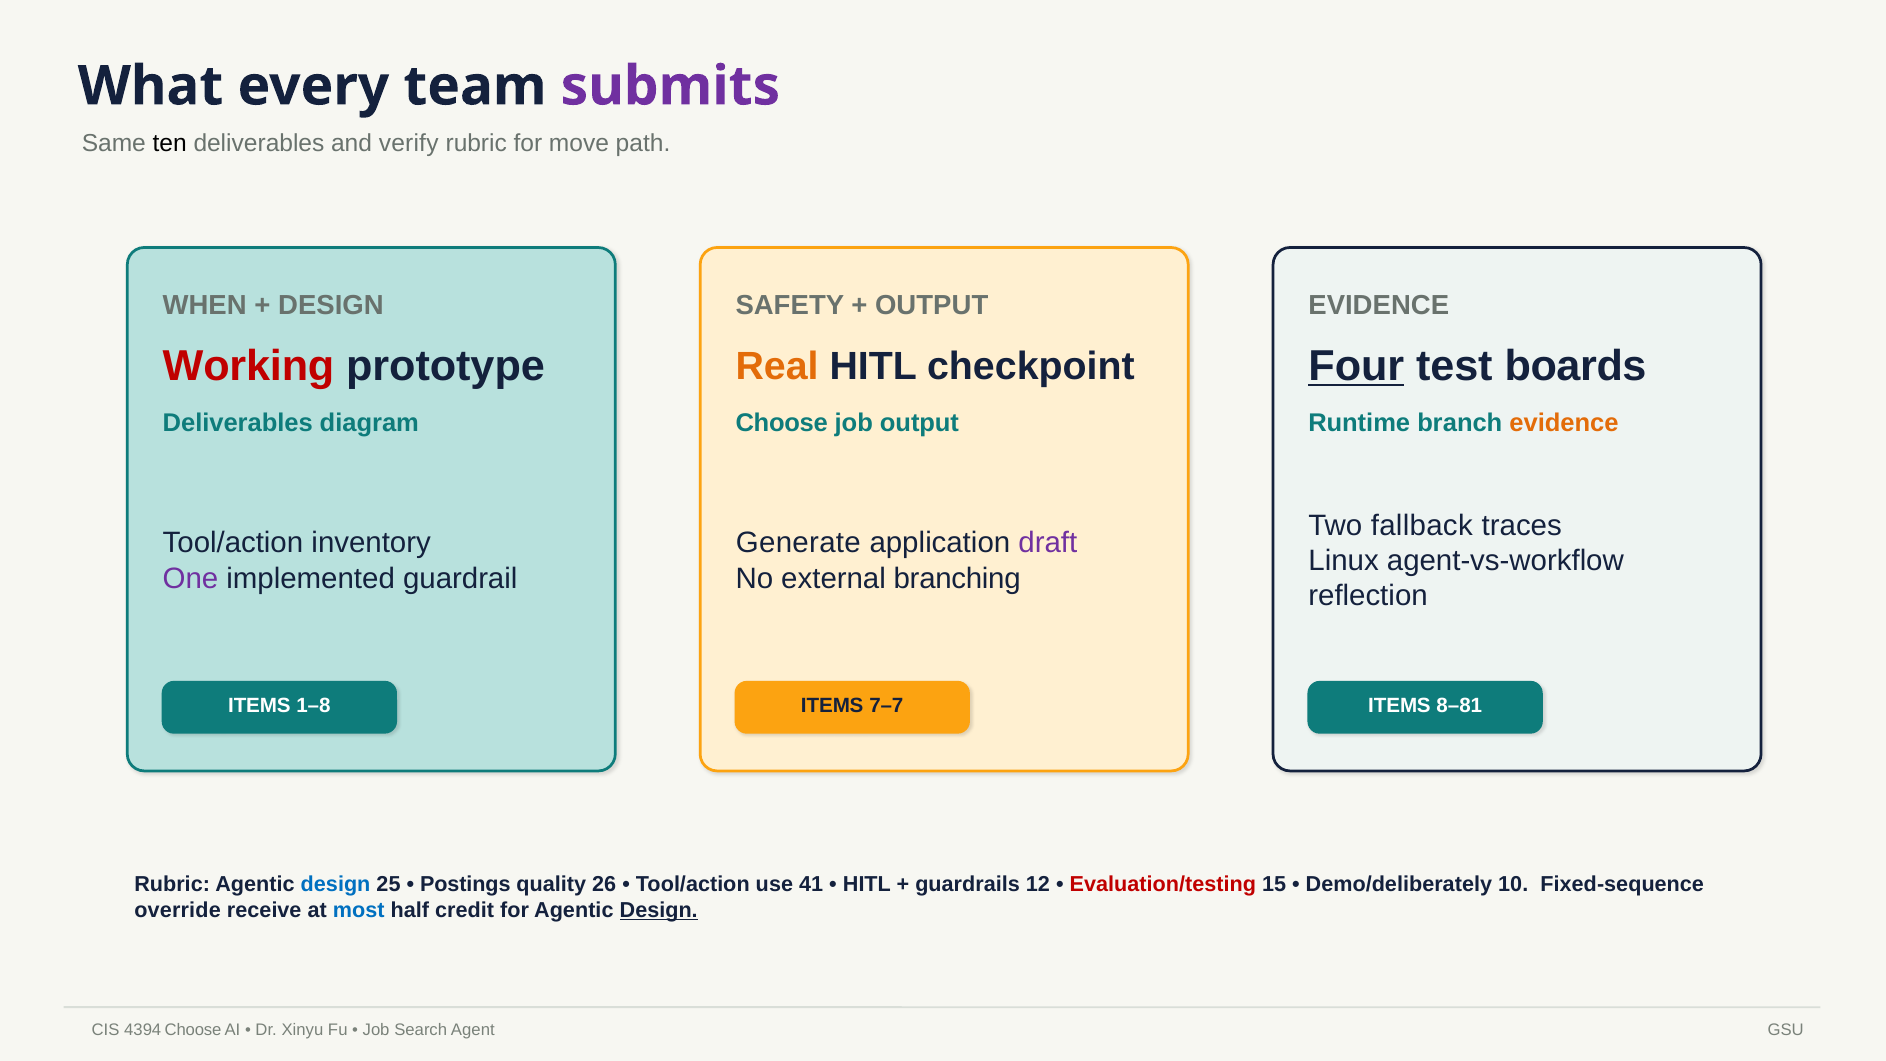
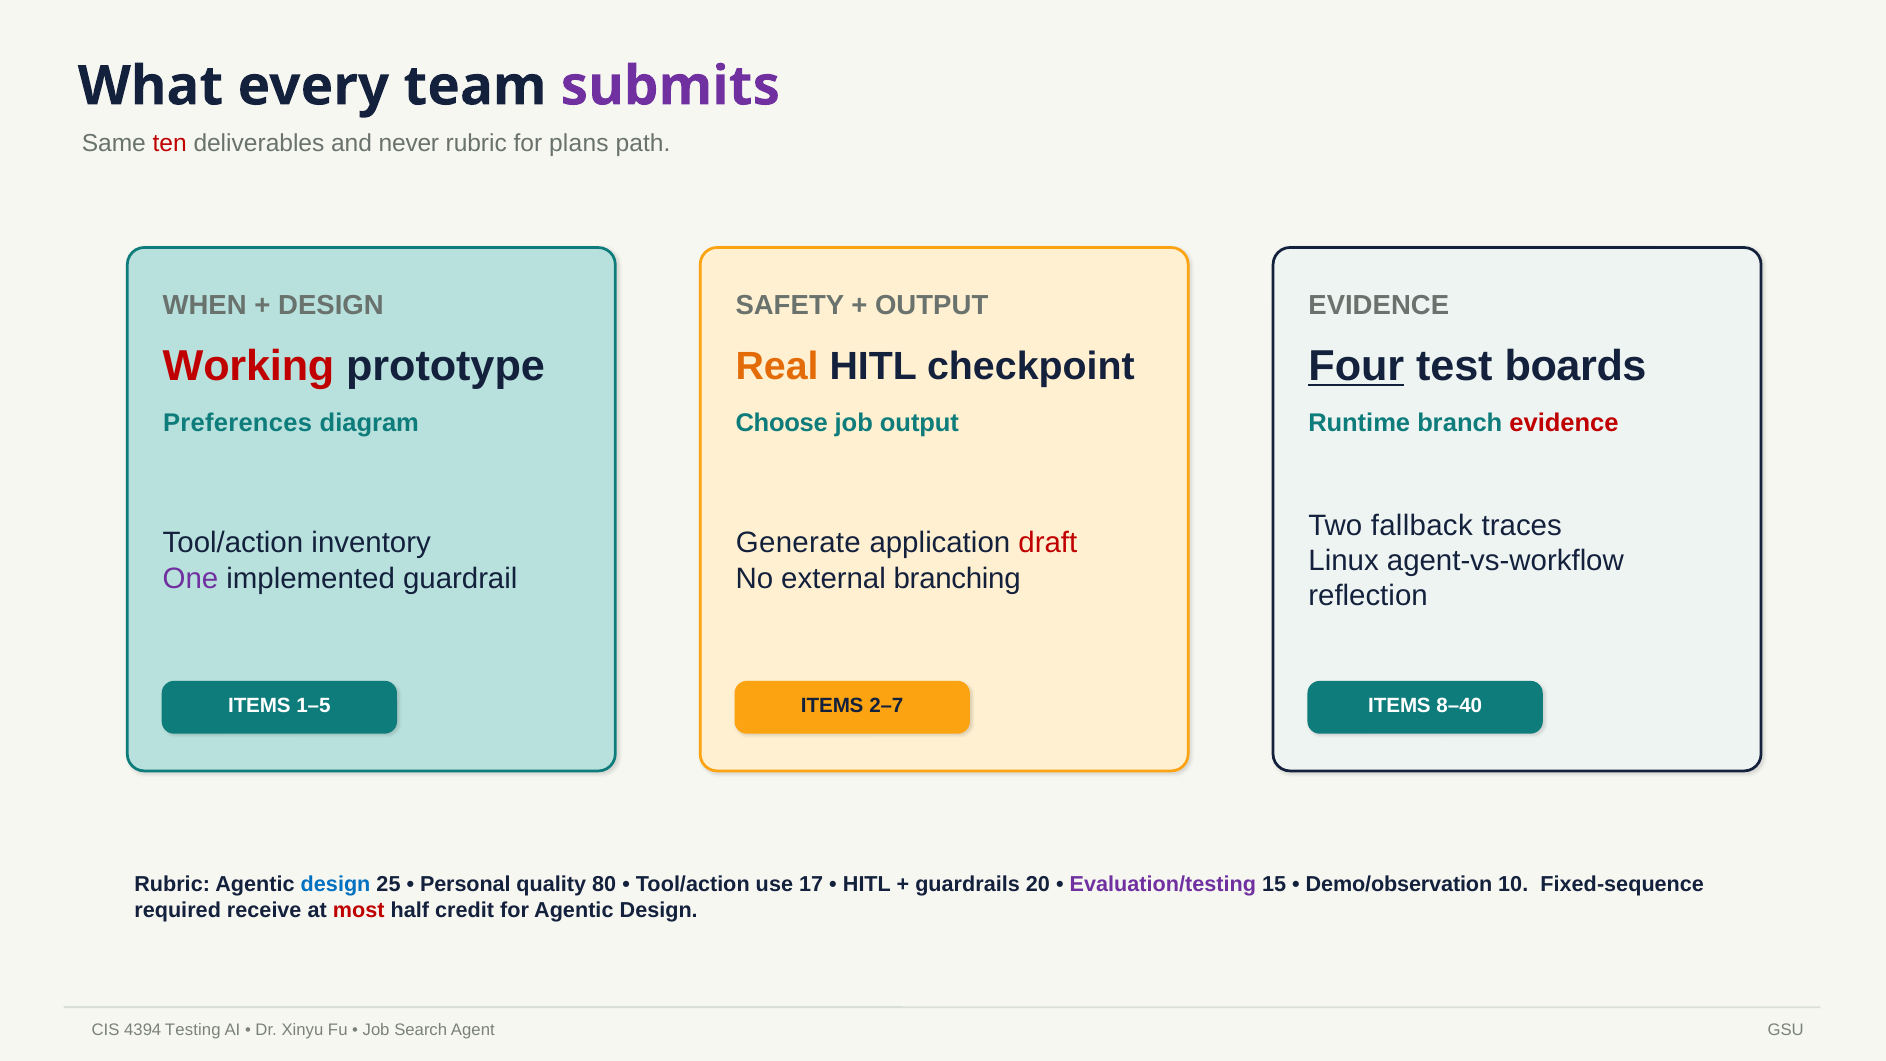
ten colour: black -> red
verify: verify -> never
move: move -> plans
Deliverables at (238, 423): Deliverables -> Preferences
evidence at (1564, 423) colour: orange -> red
draft colour: purple -> red
1–8: 1–8 -> 1–5
7–7: 7–7 -> 2–7
8–81: 8–81 -> 8–40
Postings: Postings -> Personal
26: 26 -> 80
41: 41 -> 17
12: 12 -> 20
Evaluation/testing colour: red -> purple
Demo/deliberately: Demo/deliberately -> Demo/observation
override: override -> required
most colour: blue -> red
Design at (659, 910) underline: present -> none
Choose at (193, 1029): Choose -> Testing
